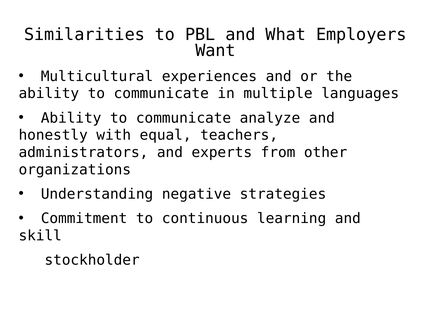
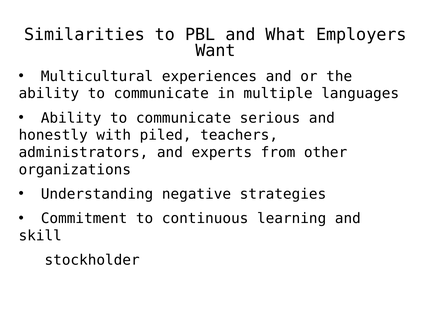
analyze: analyze -> serious
equal: equal -> piled
